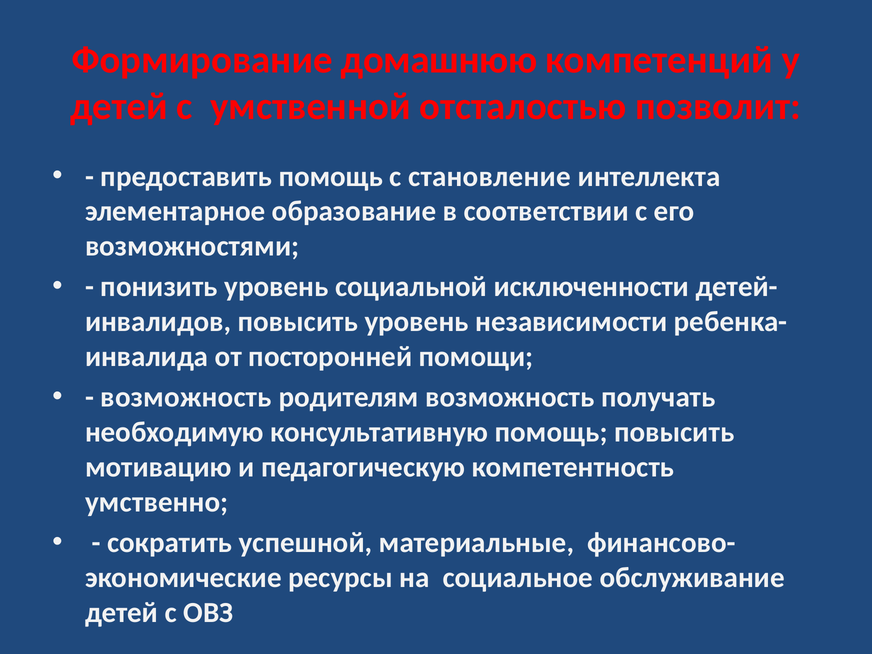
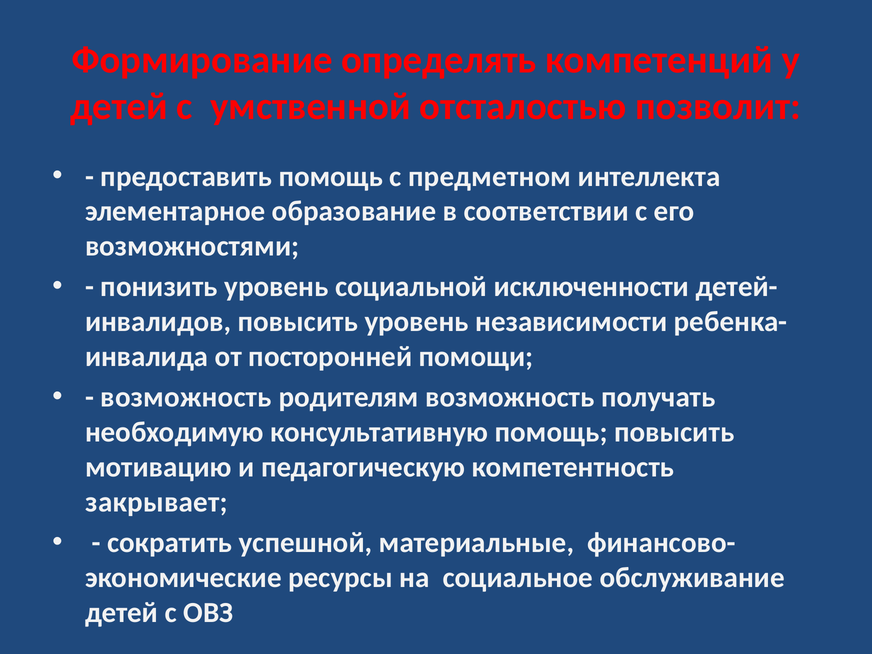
домашнюю: домашнюю -> определять
становление: становление -> предметном
умственно: умственно -> закрывает
